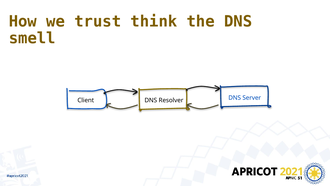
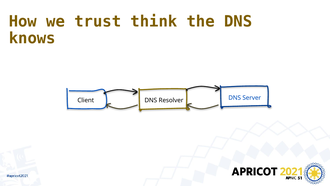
smell: smell -> knows
